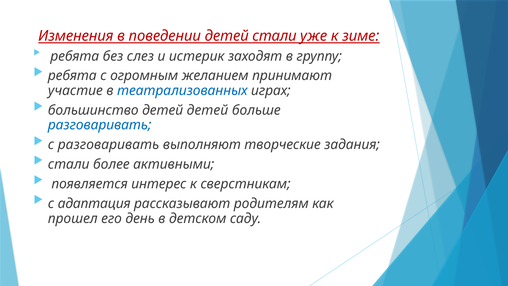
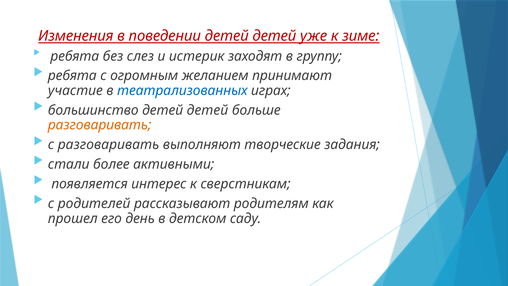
поведении детей стали: стали -> детей
разговаривать at (100, 125) colour: blue -> orange
адаптация: адаптация -> родителей
